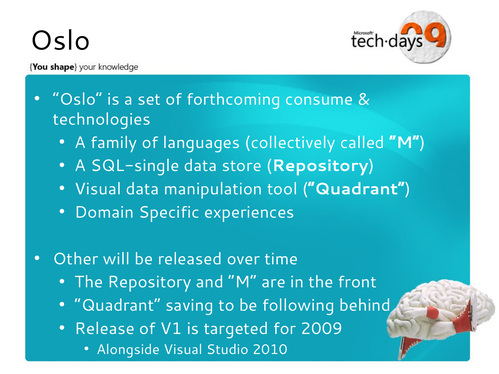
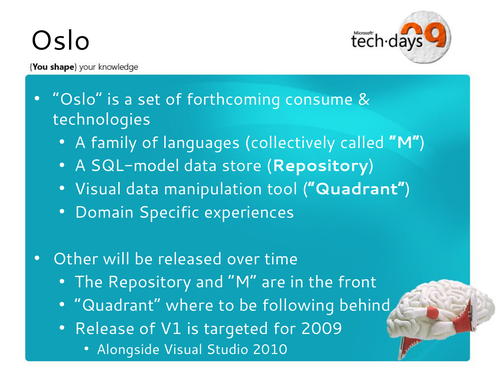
SQL-single: SQL-single -> SQL-model
saving: saving -> where
